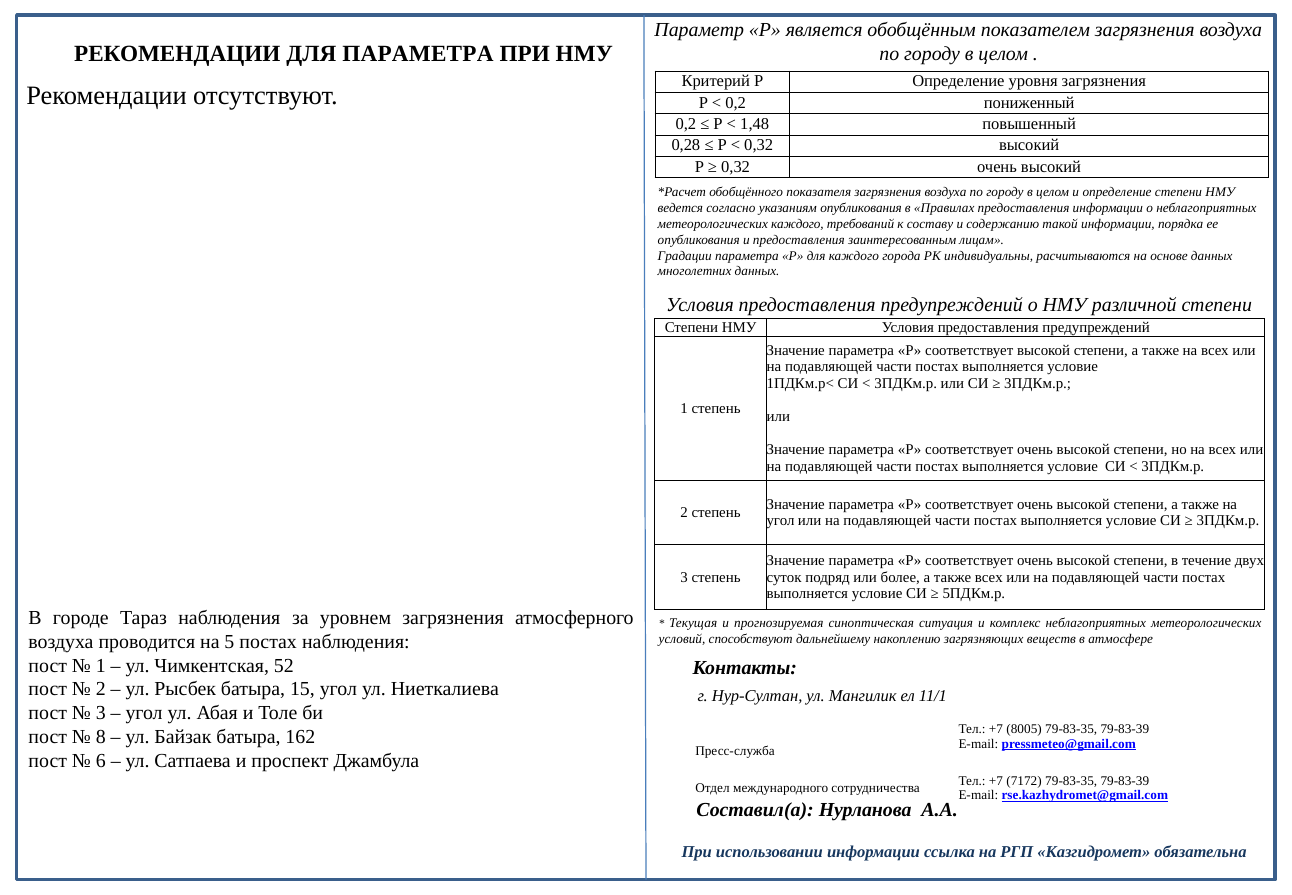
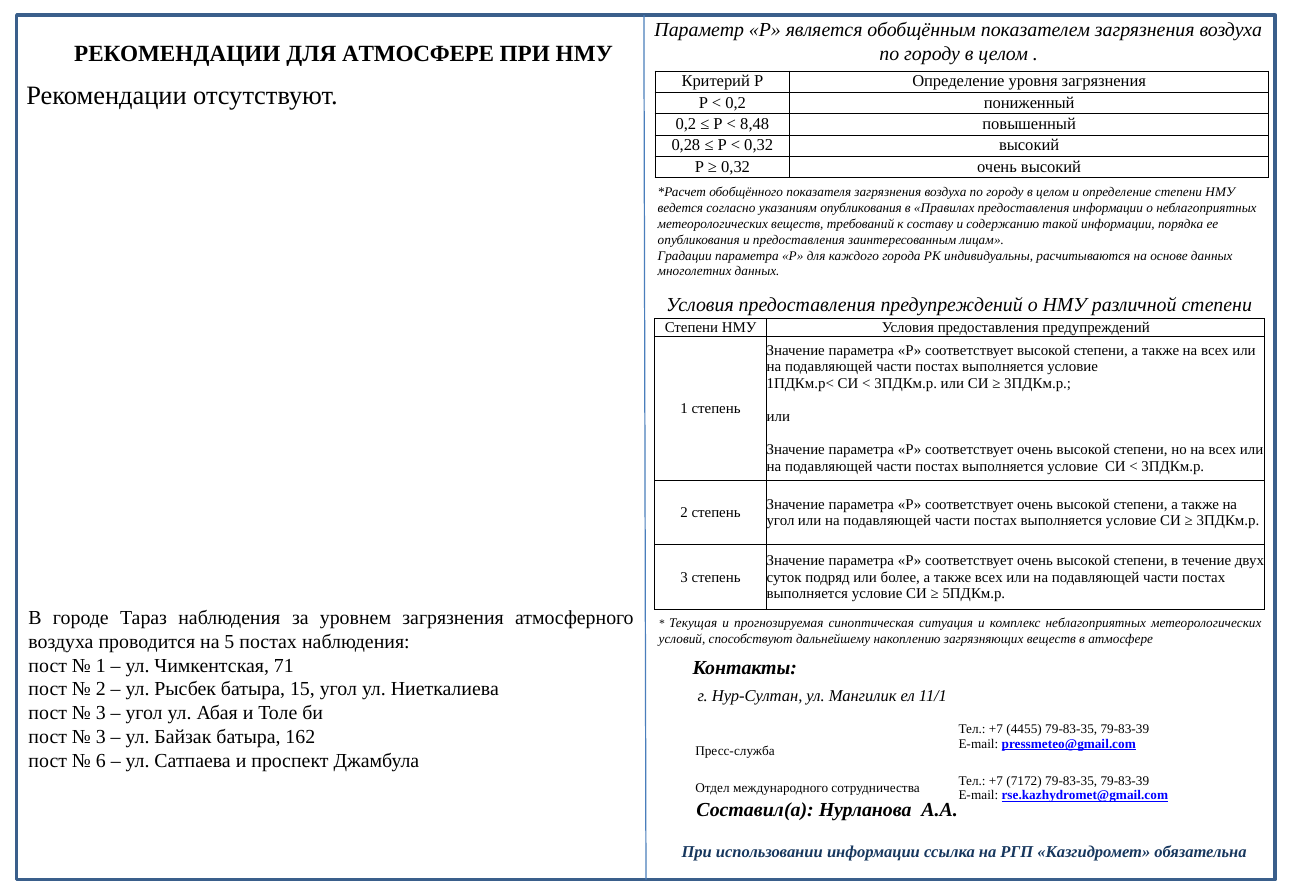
ДЛЯ ПАРАМЕТРА: ПАРАМЕТРА -> АТМОСФЕРЕ
1,48: 1,48 -> 8,48
метеорологических каждого: каждого -> веществ
52: 52 -> 71
8005: 8005 -> 4455
8 at (101, 737): 8 -> 3
